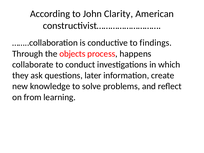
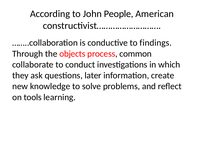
Clarity: Clarity -> People
happens: happens -> common
from: from -> tools
